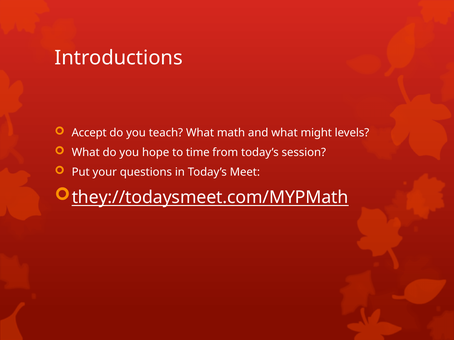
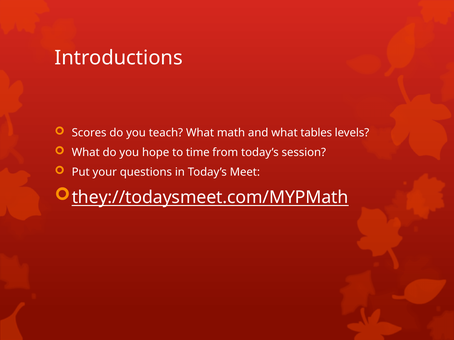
Accept: Accept -> Scores
might: might -> tables
